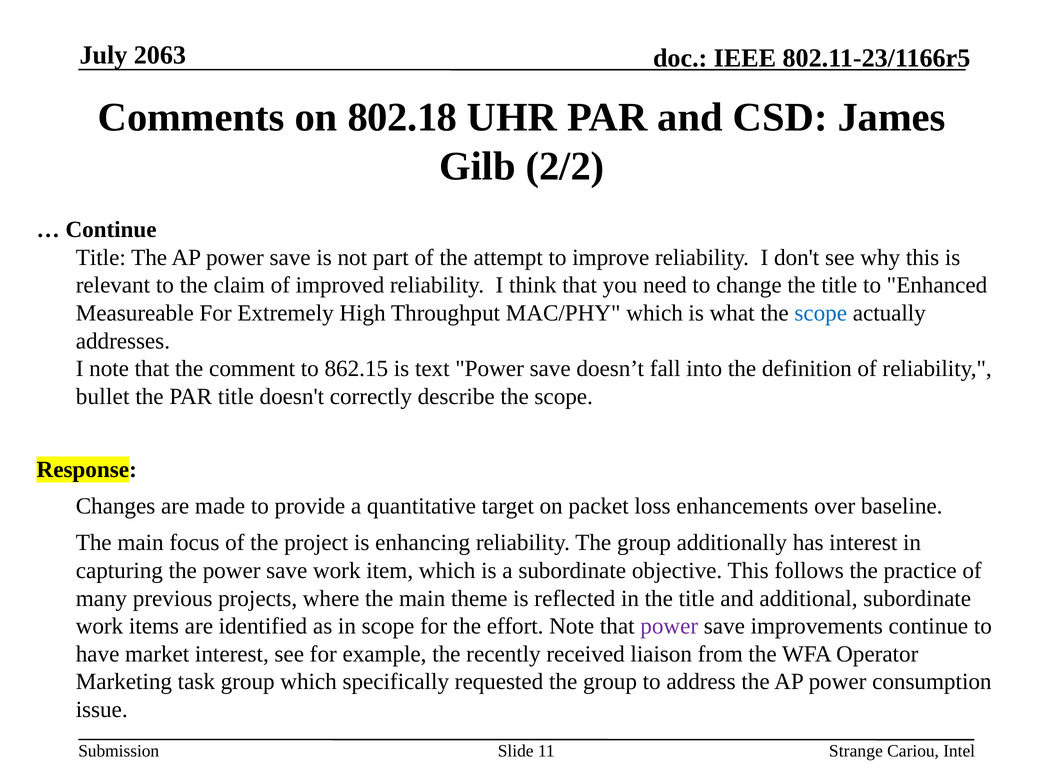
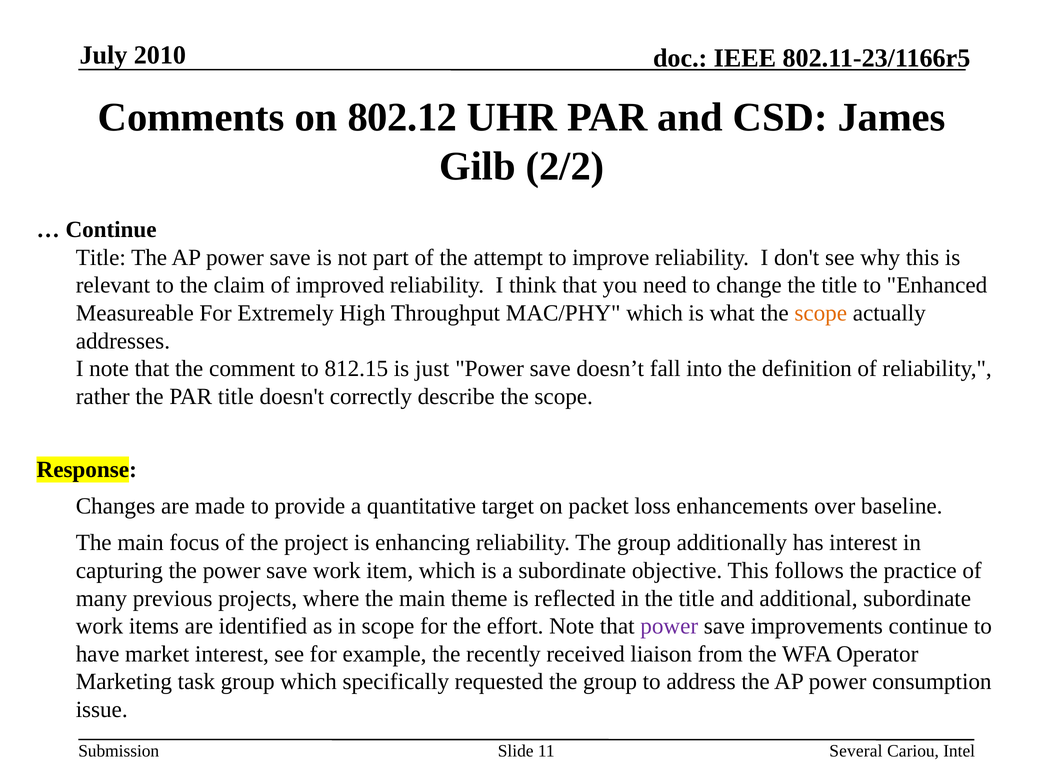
2063: 2063 -> 2010
802.18: 802.18 -> 802.12
scope at (821, 313) colour: blue -> orange
862.15: 862.15 -> 812.15
text: text -> just
bullet: bullet -> rather
Strange: Strange -> Several
